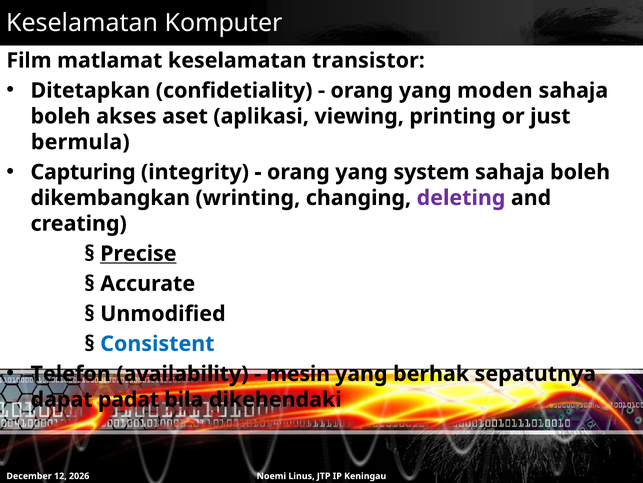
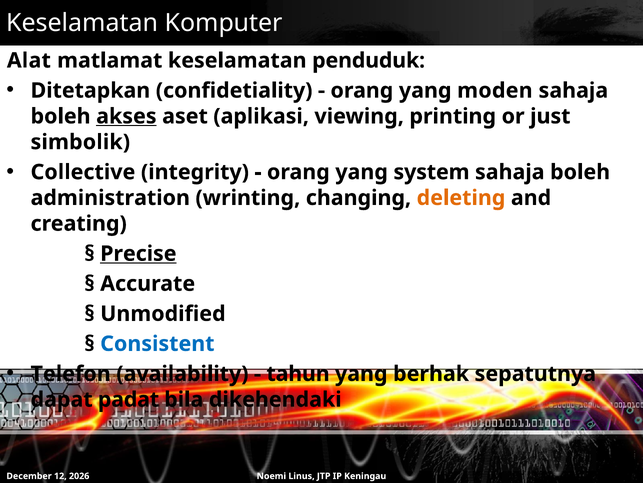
Film: Film -> Alat
transistor: transistor -> penduduk
akses underline: none -> present
bermula: bermula -> simbolik
Capturing: Capturing -> Collective
dikembangkan: dikembangkan -> administration
deleting colour: purple -> orange
mesin: mesin -> tahun
